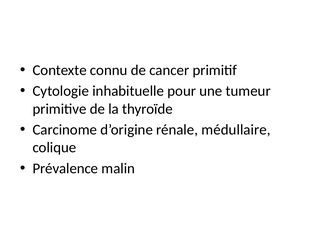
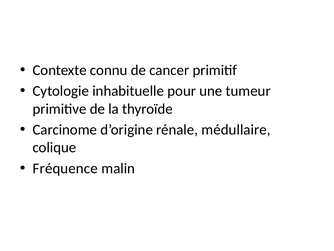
Prévalence: Prévalence -> Fréquence
